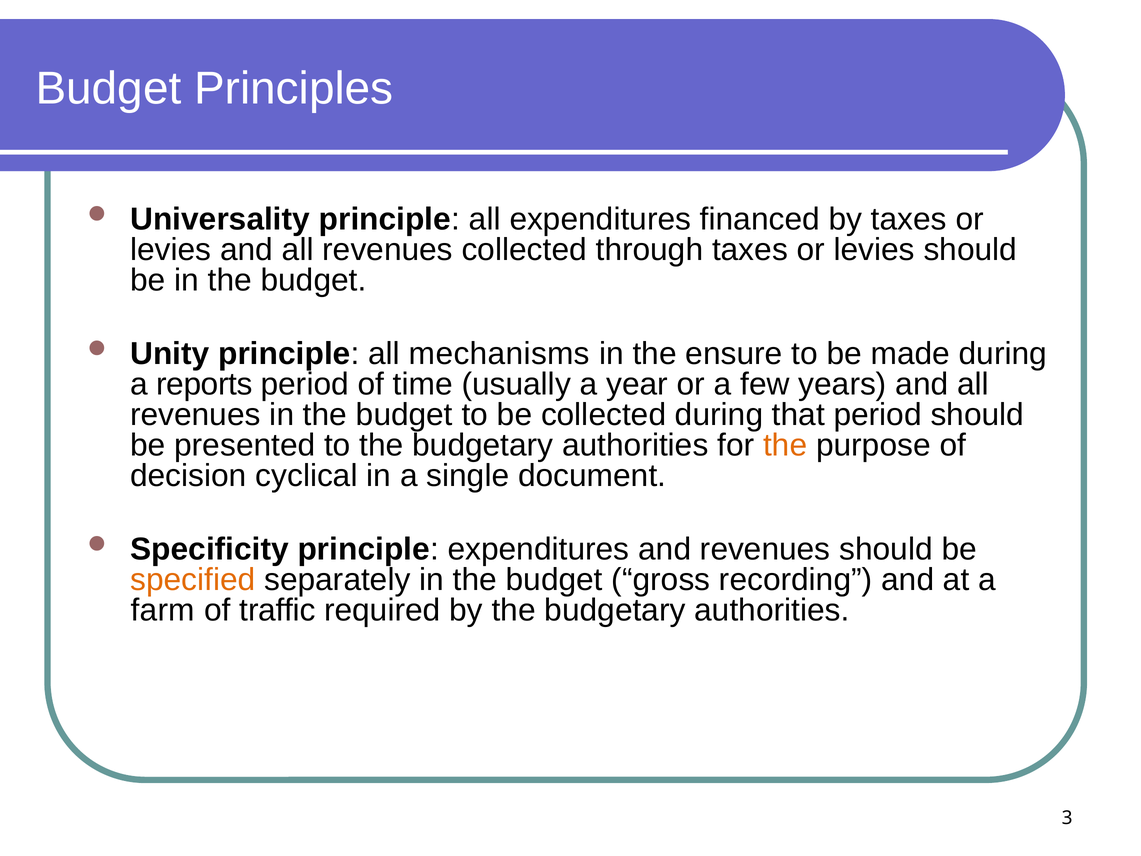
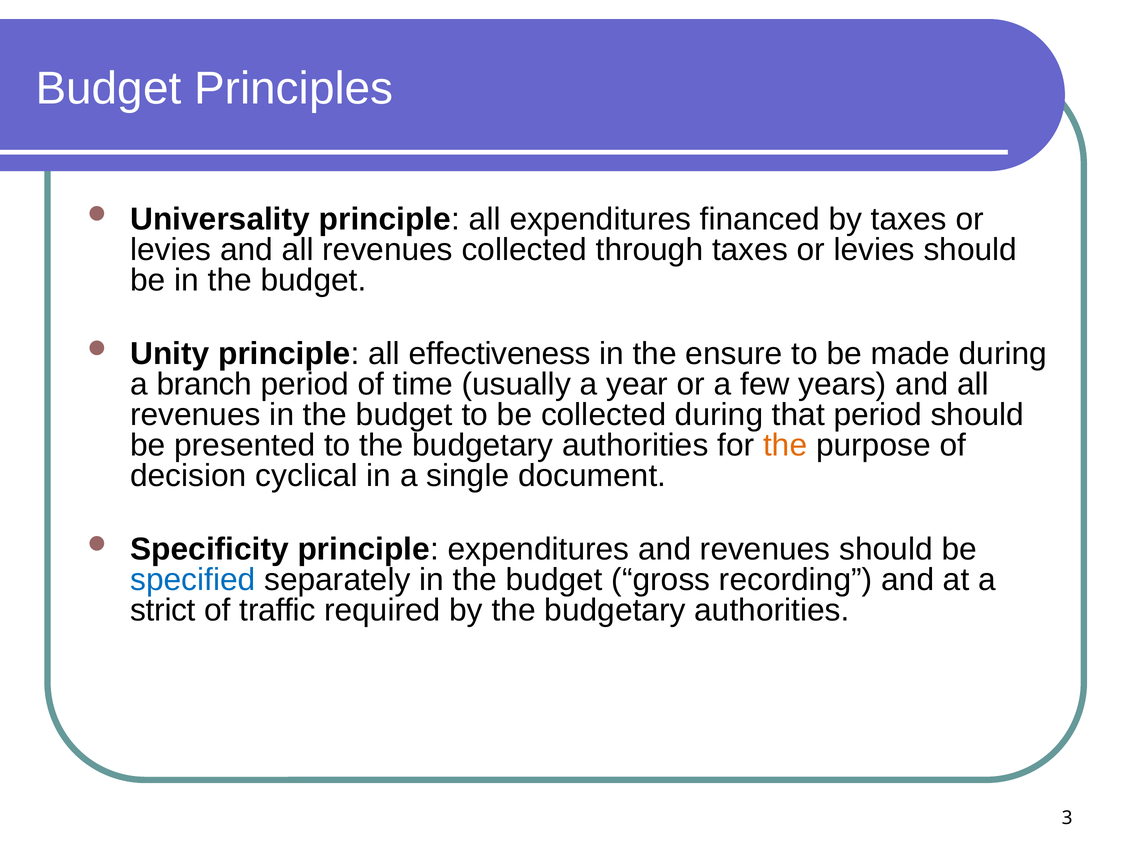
mechanisms: mechanisms -> effectiveness
reports: reports -> branch
specified colour: orange -> blue
farm: farm -> strict
